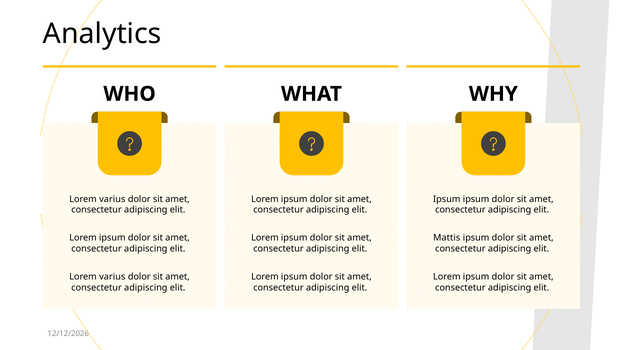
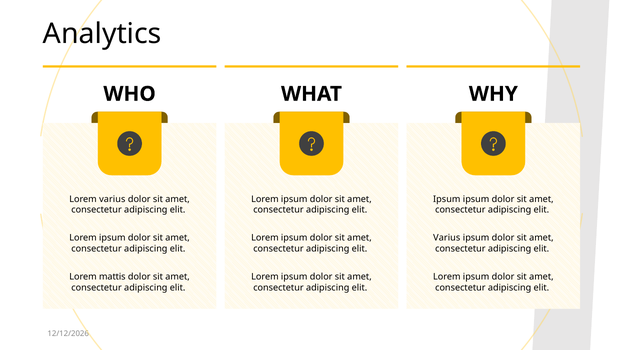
Mattis at (447, 238): Mattis -> Varius
varius at (112, 277): varius -> mattis
